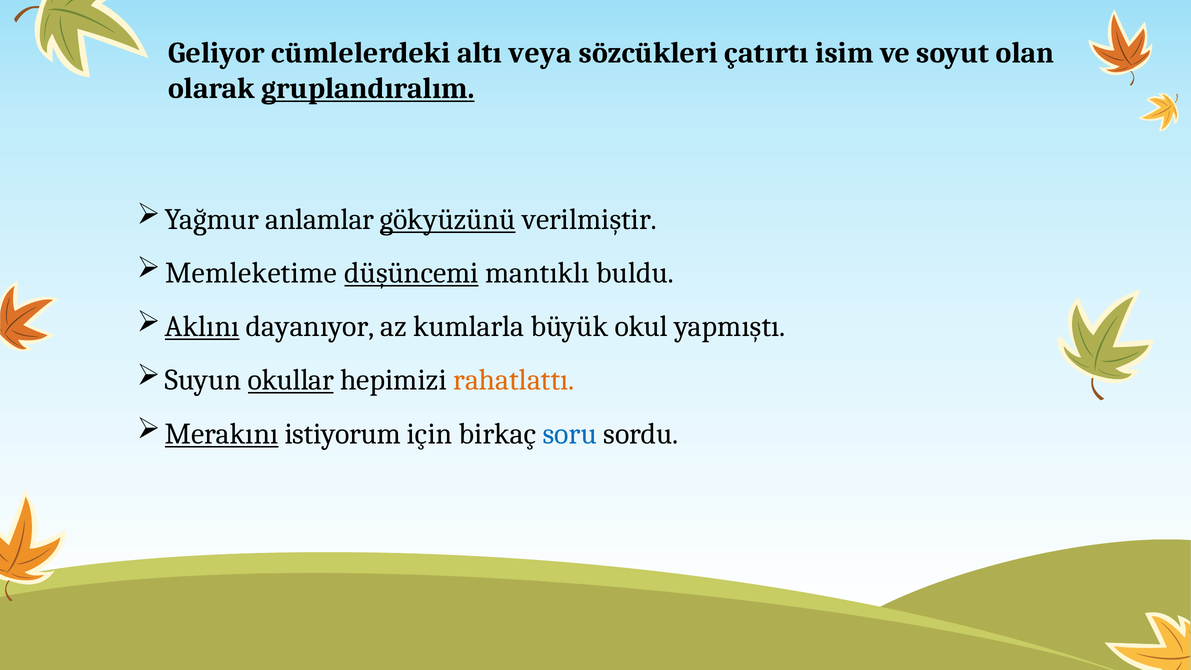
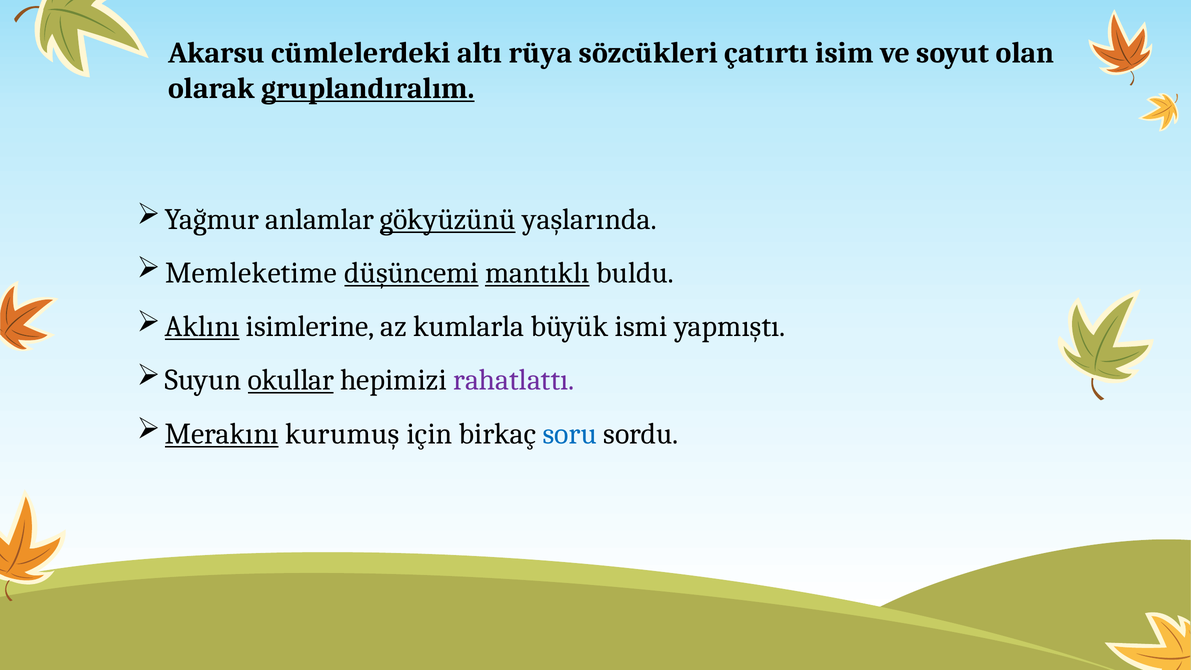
Geliyor: Geliyor -> Akarsu
veya: veya -> rüya
verilmiştir: verilmiştir -> yaşlarında
mantıklı underline: none -> present
dayanıyor: dayanıyor -> isimlerine
okul: okul -> ismi
rahatlattı colour: orange -> purple
istiyorum: istiyorum -> kurumuş
